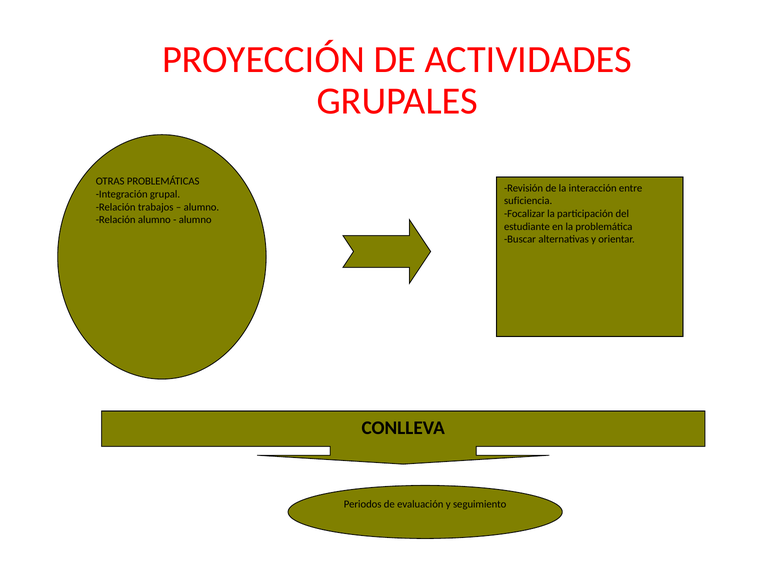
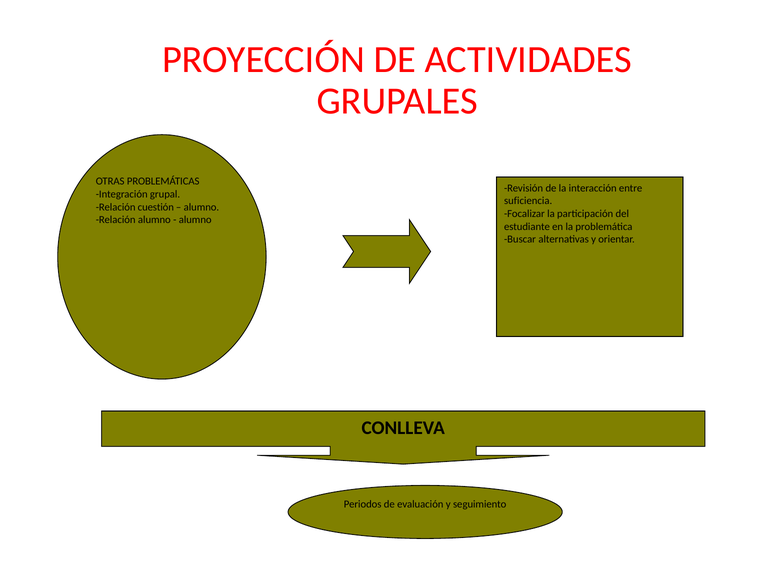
trabajos: trabajos -> cuestión
